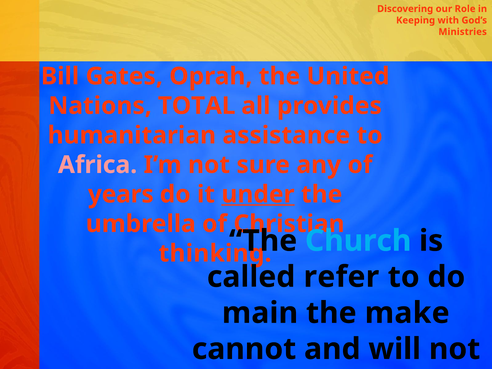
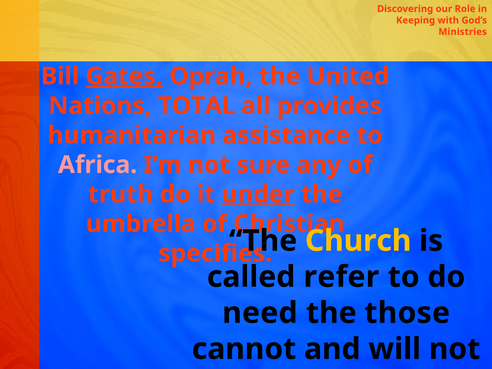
Gates underline: none -> present
years: years -> truth
Church colour: light blue -> yellow
thinking: thinking -> specifies
main: main -> need
make: make -> those
